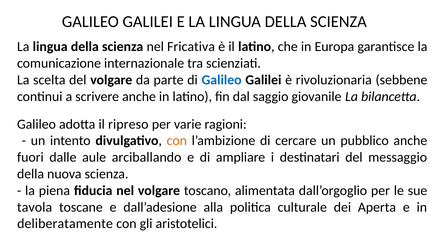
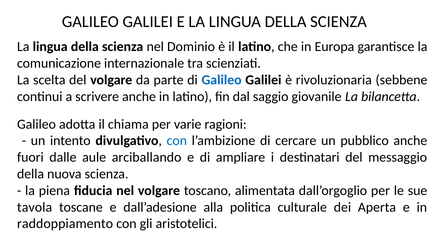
Fricativa: Fricativa -> Dominio
ripreso: ripreso -> chiama
con at (177, 141) colour: orange -> blue
deliberatamente: deliberatamente -> raddoppiamento
